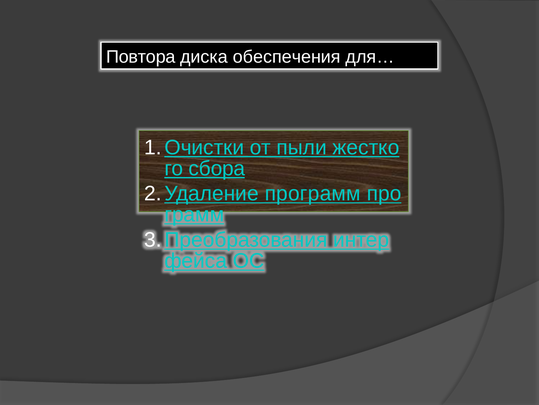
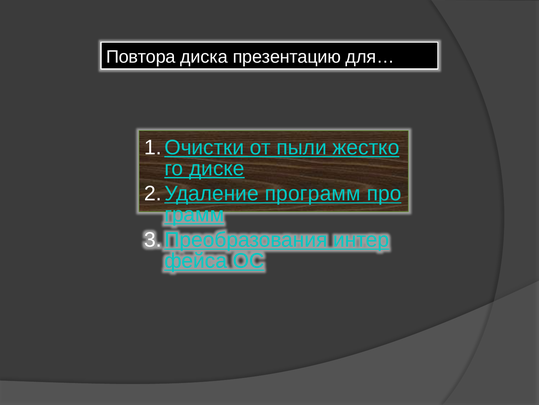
обеспечения: обеспечения -> презентацию
сбора: сбора -> диске
